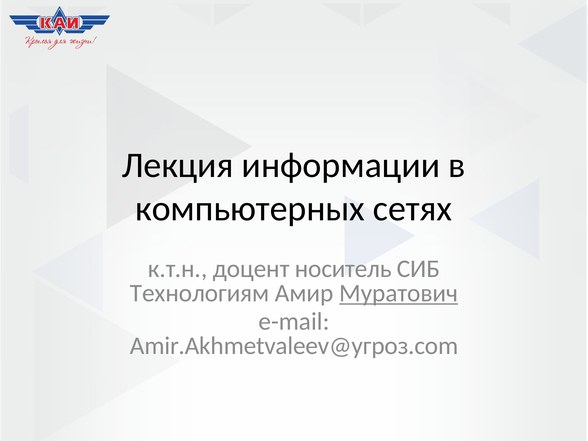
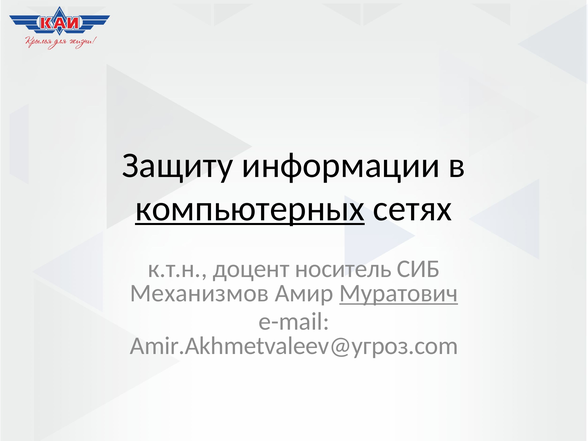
Лекция: Лекция -> Защиту
компьютерных underline: none -> present
Технологиям: Технологиям -> Механизмов
